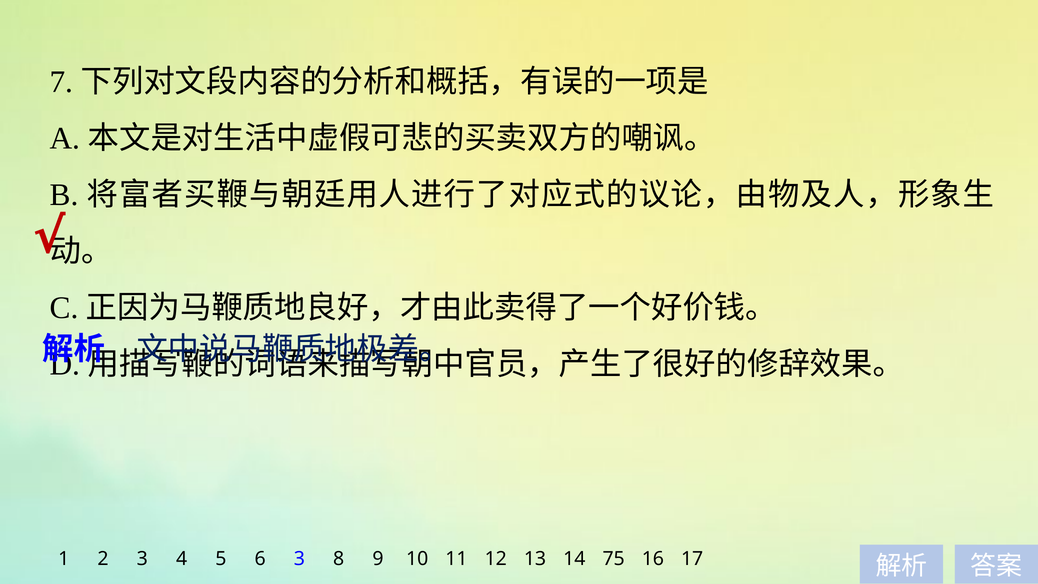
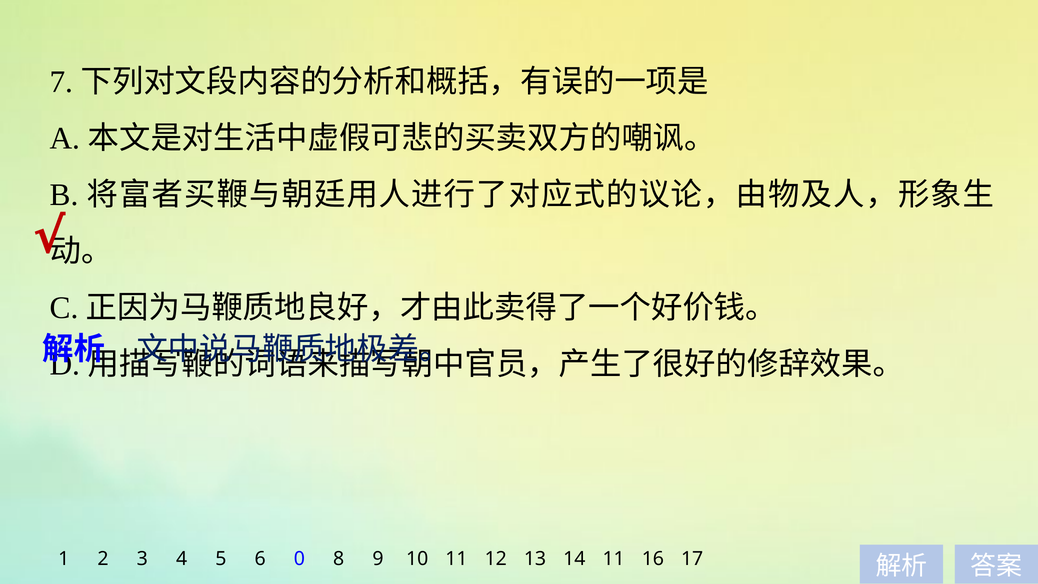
6 3: 3 -> 0
14 75: 75 -> 11
